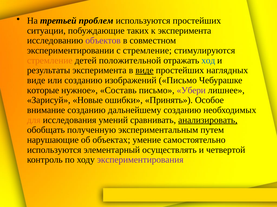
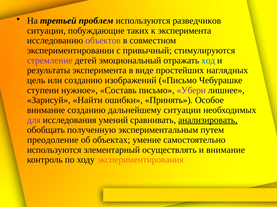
используются простейших: простейших -> разведчиков
с стремление: стремление -> привычный
стремление at (50, 61) colour: orange -> purple
положительной: положительной -> эмоциональный
виде at (144, 71) underline: present -> none
виде at (36, 81): виде -> цель
которые: которые -> ступени
Новые: Новые -> Найти
дальнейшему созданию: созданию -> ситуации
для colour: orange -> purple
нарушающие: нарушающие -> преодоление
и четвертой: четвертой -> внимание
экспериментирования colour: purple -> orange
